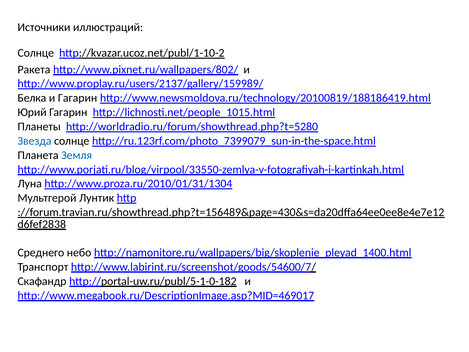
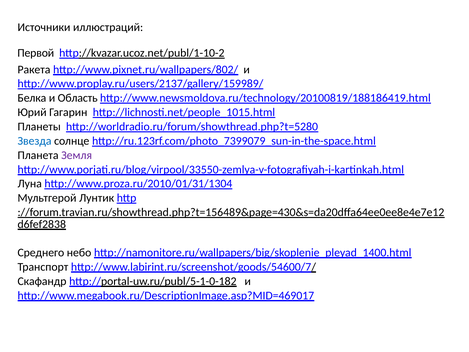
Солнце at (36, 53): Солнце -> Первой
и Гагарин: Гагарин -> Область
Земля colour: blue -> purple
